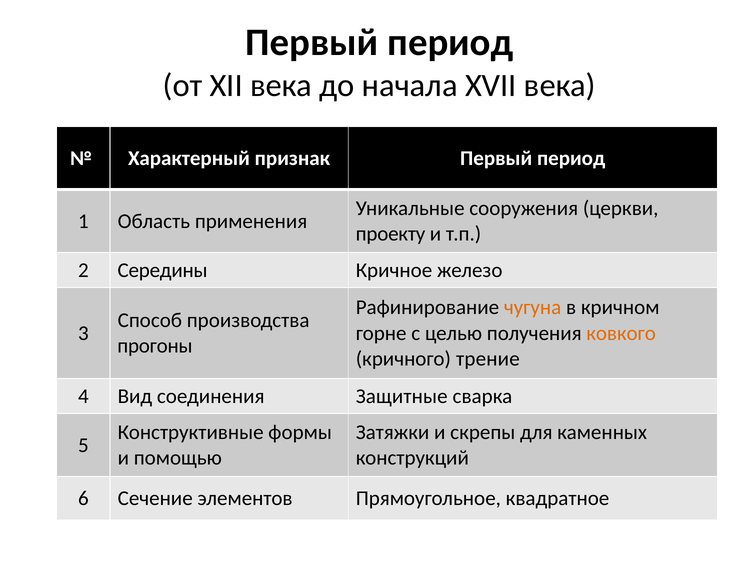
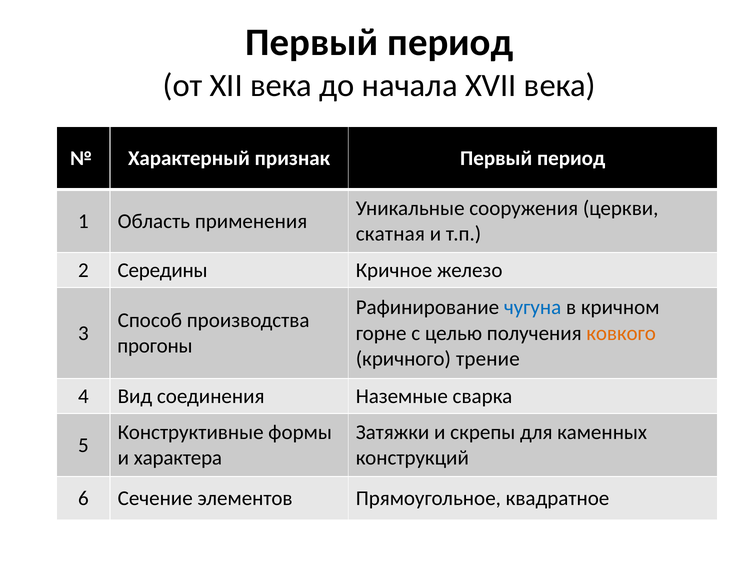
проекту: проекту -> скатная
чугуна colour: orange -> blue
Защитные: Защитные -> Наземные
помощью: помощью -> характера
